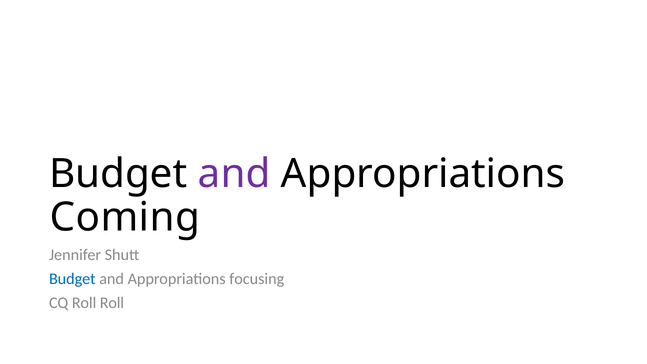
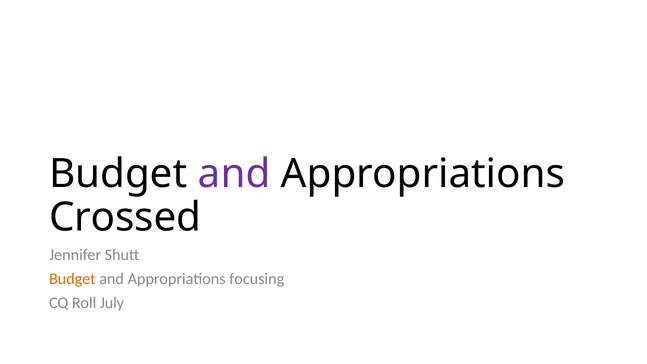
Coming: Coming -> Crossed
Budget at (72, 279) colour: blue -> orange
Roll Roll: Roll -> July
